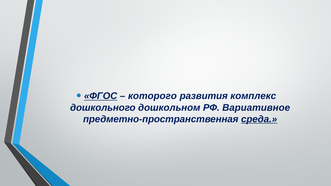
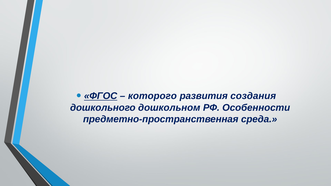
комплекс: комплекс -> создания
Вариативное: Вариативное -> Особенности
среда underline: present -> none
